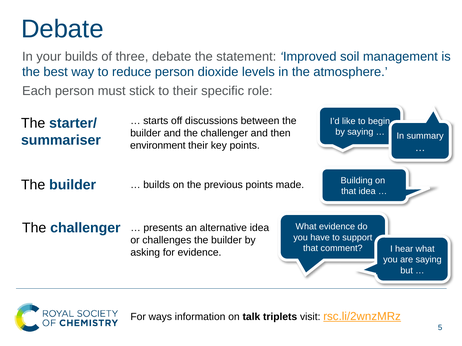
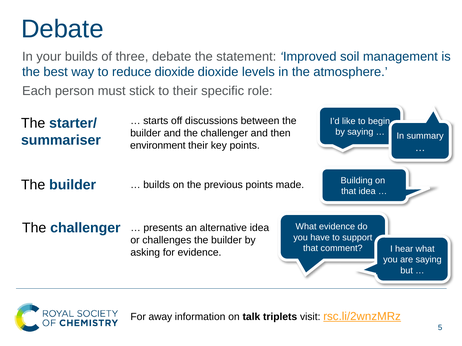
reduce person: person -> dioxide
ways: ways -> away
